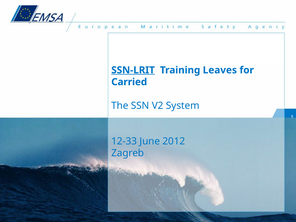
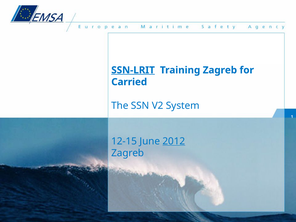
Training Leaves: Leaves -> Zagreb
12-33: 12-33 -> 12-15
2012 underline: none -> present
